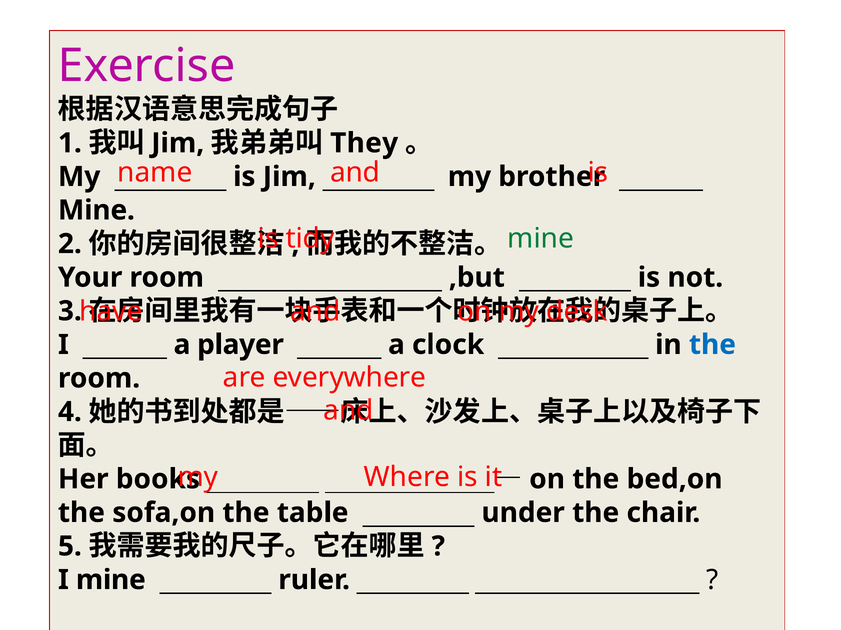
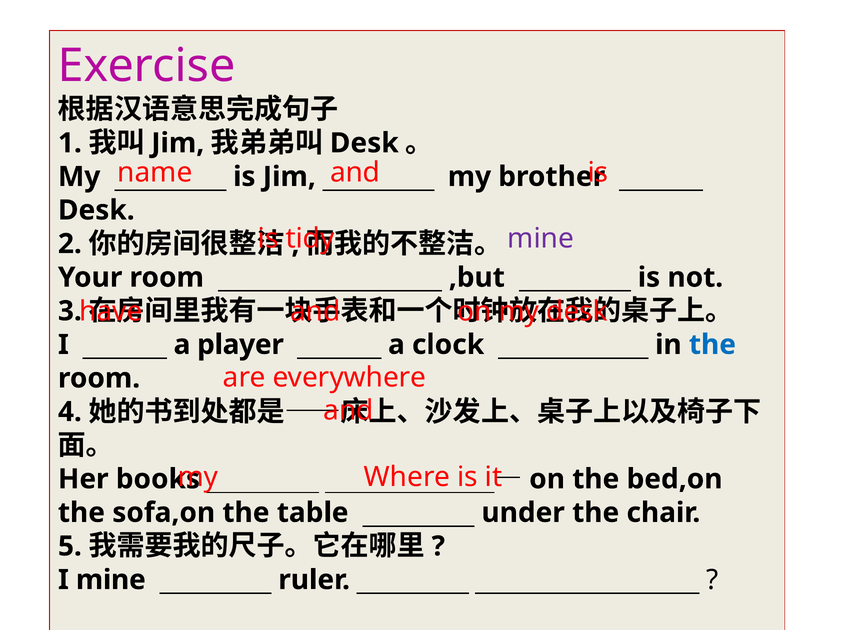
They at (364, 143): They -> Desk
Mine at (96, 210): Mine -> Desk
mine at (541, 239) colour: green -> purple
